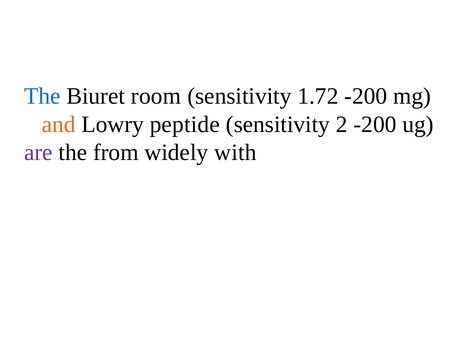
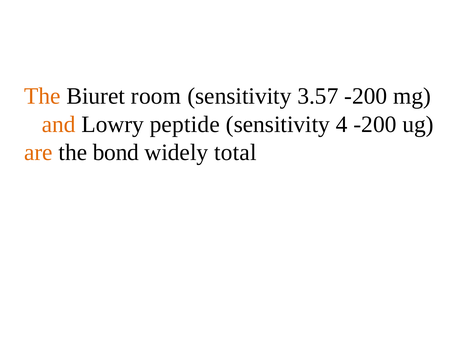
The at (42, 96) colour: blue -> orange
1.72: 1.72 -> 3.57
2: 2 -> 4
are colour: purple -> orange
from: from -> bond
with: with -> total
